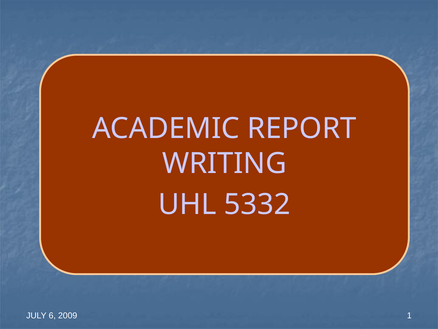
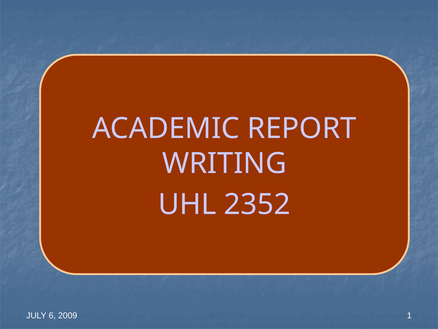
5332: 5332 -> 2352
